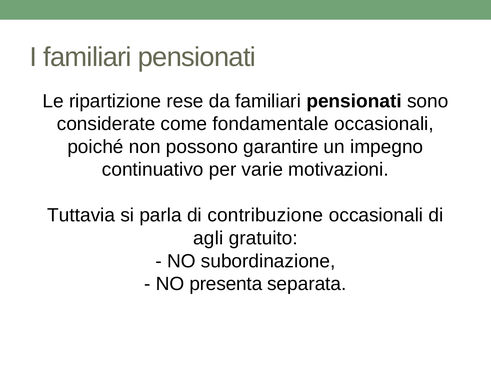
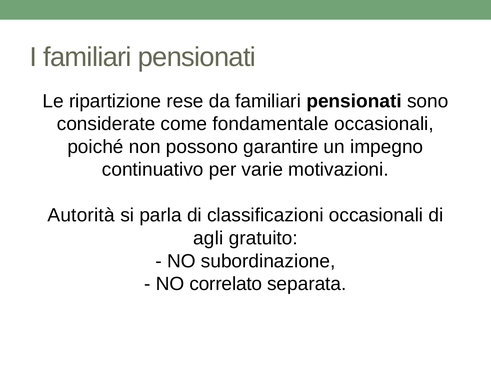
Tuttavia: Tuttavia -> Autorità
contribuzione: contribuzione -> classificazioni
presenta: presenta -> correlato
